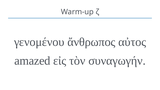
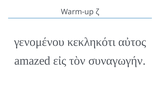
ἄνθρωπος: ἄνθρωπος -> κεκληκότι
